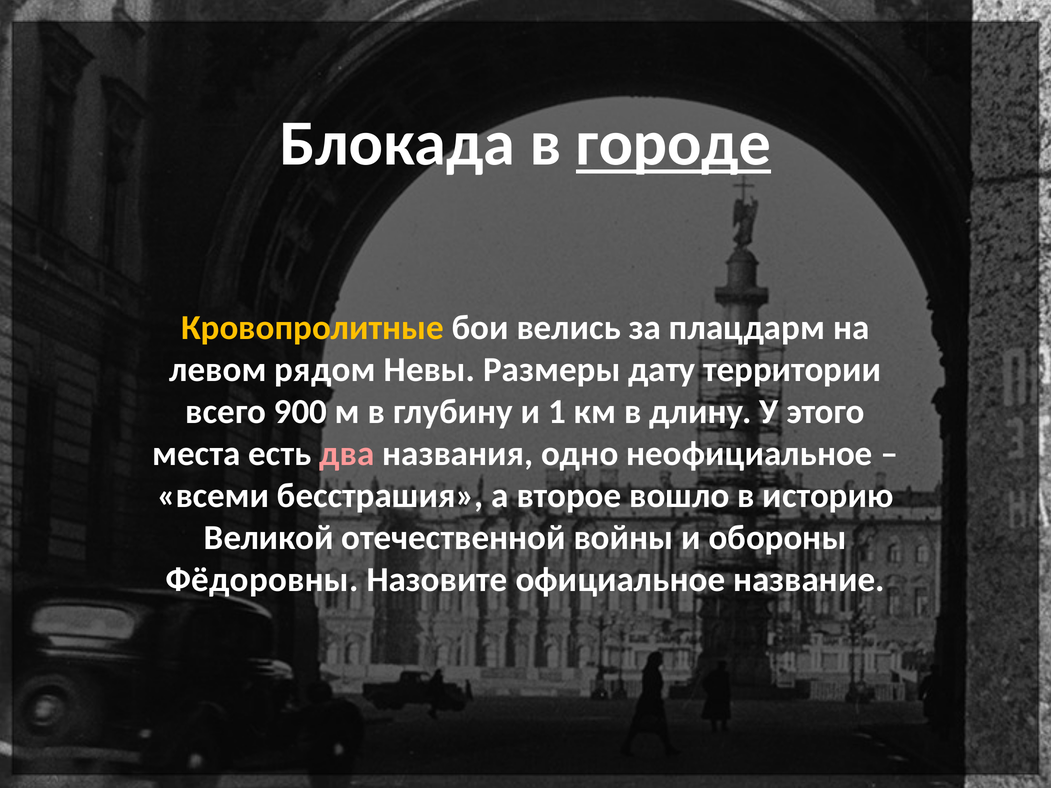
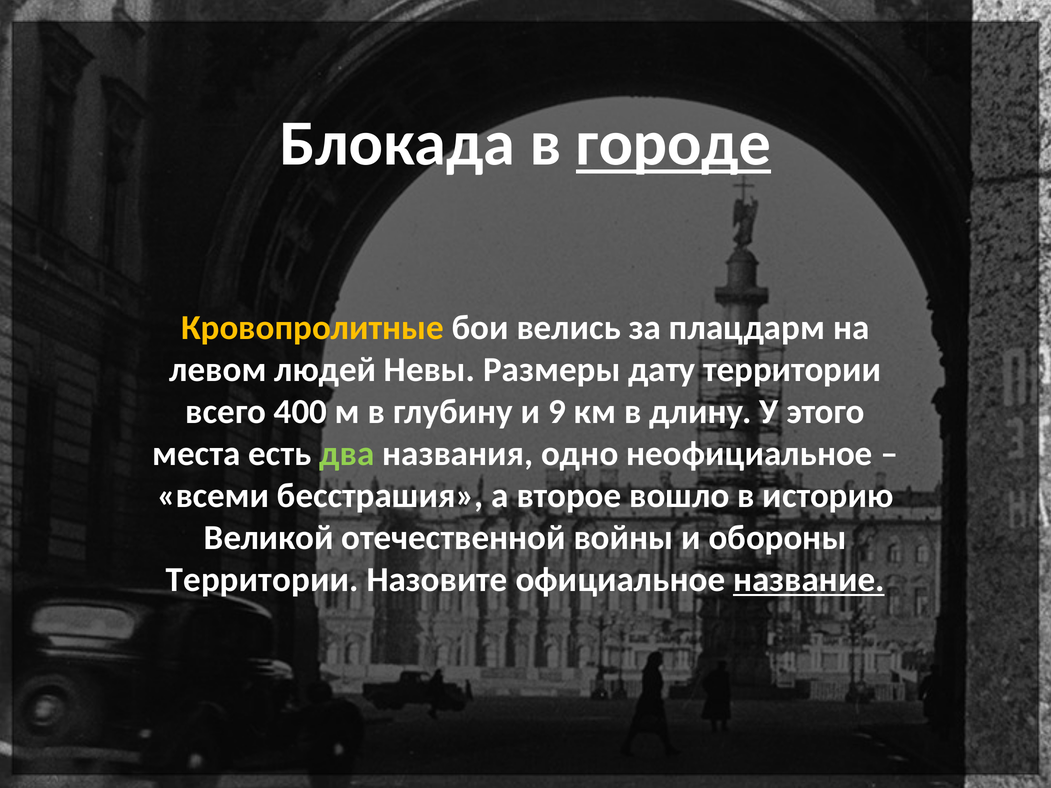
рядом: рядом -> людей
900: 900 -> 400
1: 1 -> 9
два colour: pink -> light green
Фёдоровны at (262, 580): Фёдоровны -> Территории
название underline: none -> present
